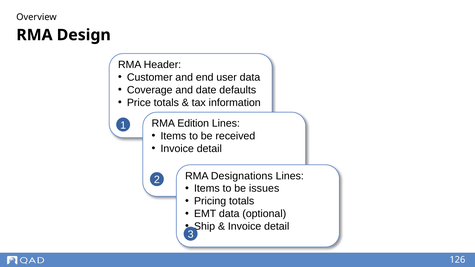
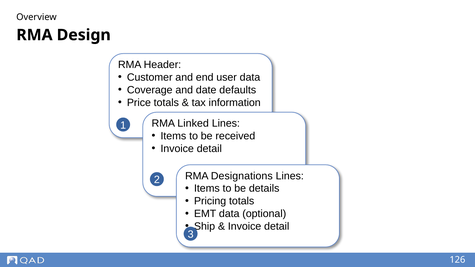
Edition: Edition -> Linked
issues: issues -> details
